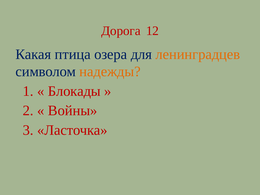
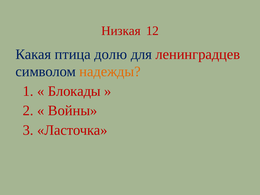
Дорога: Дорога -> Низкая
озера: озера -> долю
ленинградцев colour: orange -> red
